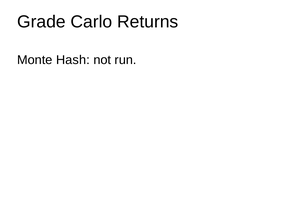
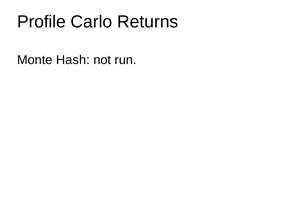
Grade: Grade -> Profile
